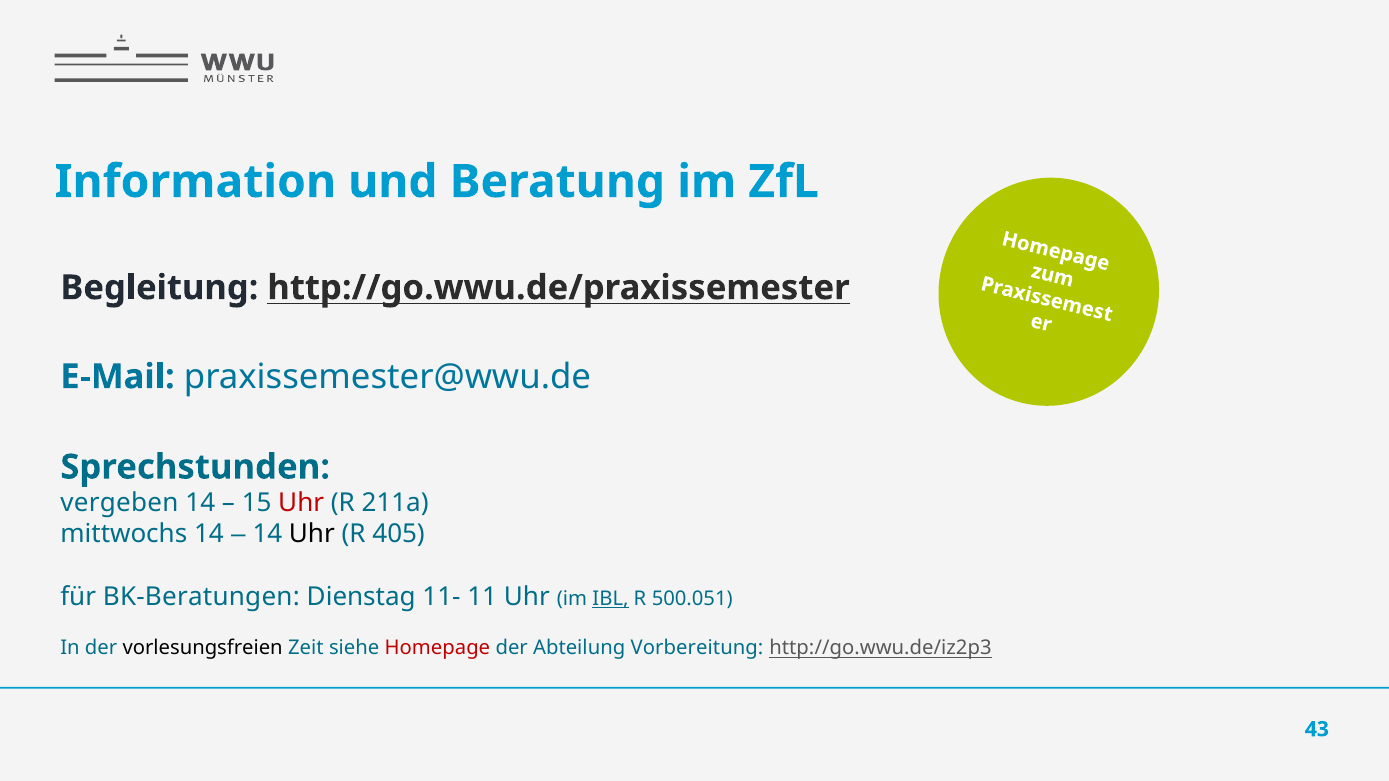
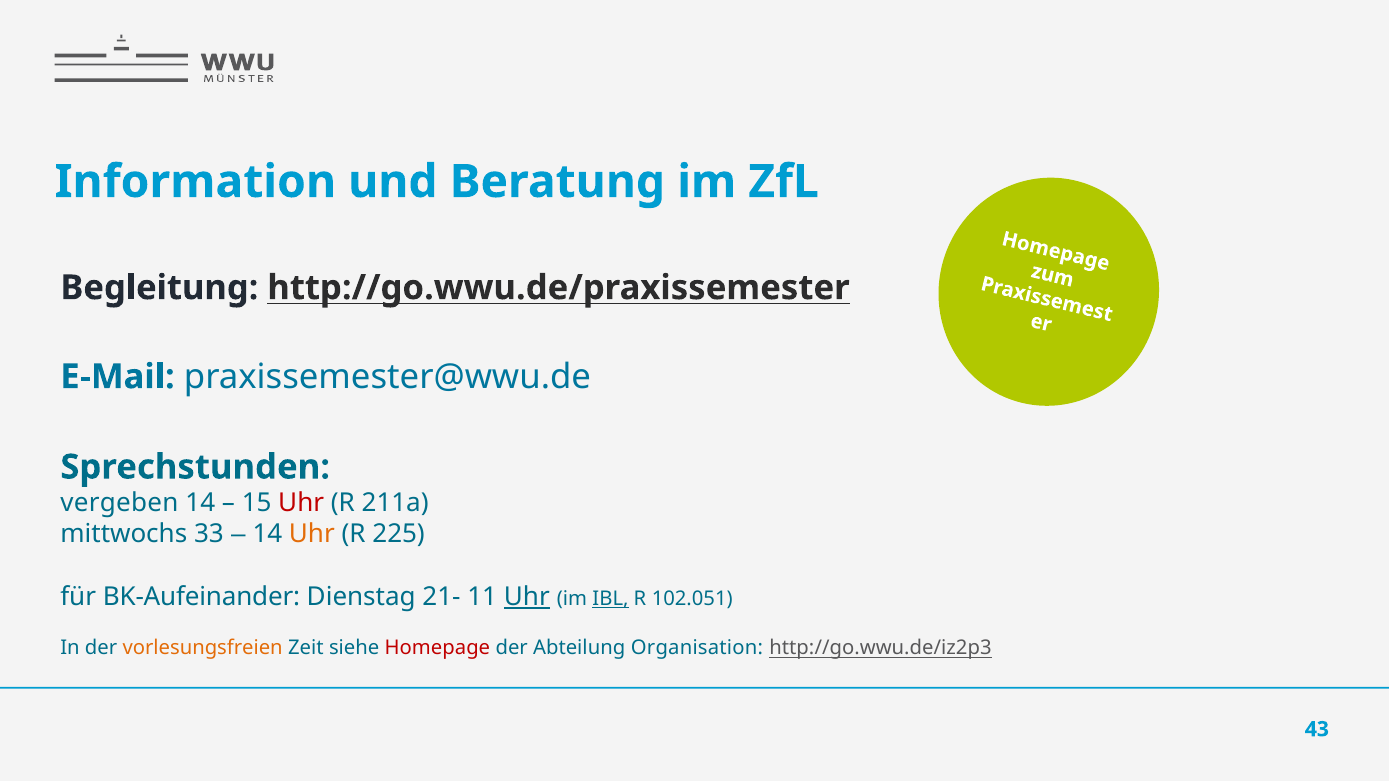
mittwochs 14: 14 -> 33
Uhr at (312, 534) colour: black -> orange
405: 405 -> 225
BK-Beratungen: BK-Beratungen -> BK-Aufeinander
11-: 11- -> 21-
Uhr at (527, 597) underline: none -> present
500.051: 500.051 -> 102.051
vorlesungsfreien colour: black -> orange
Vorbereitung: Vorbereitung -> Organisation
